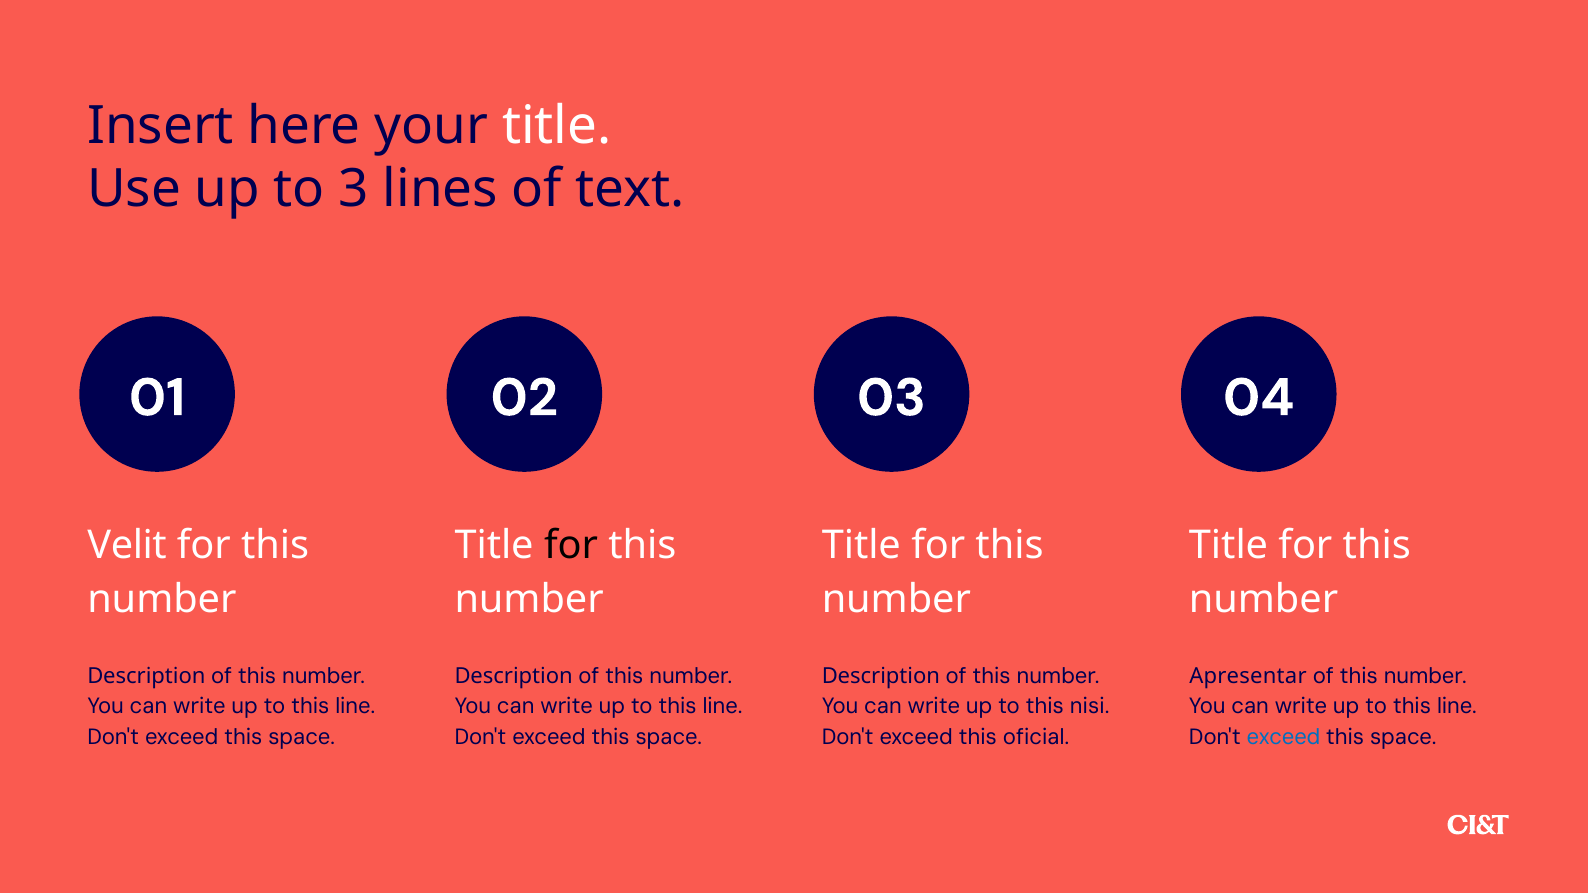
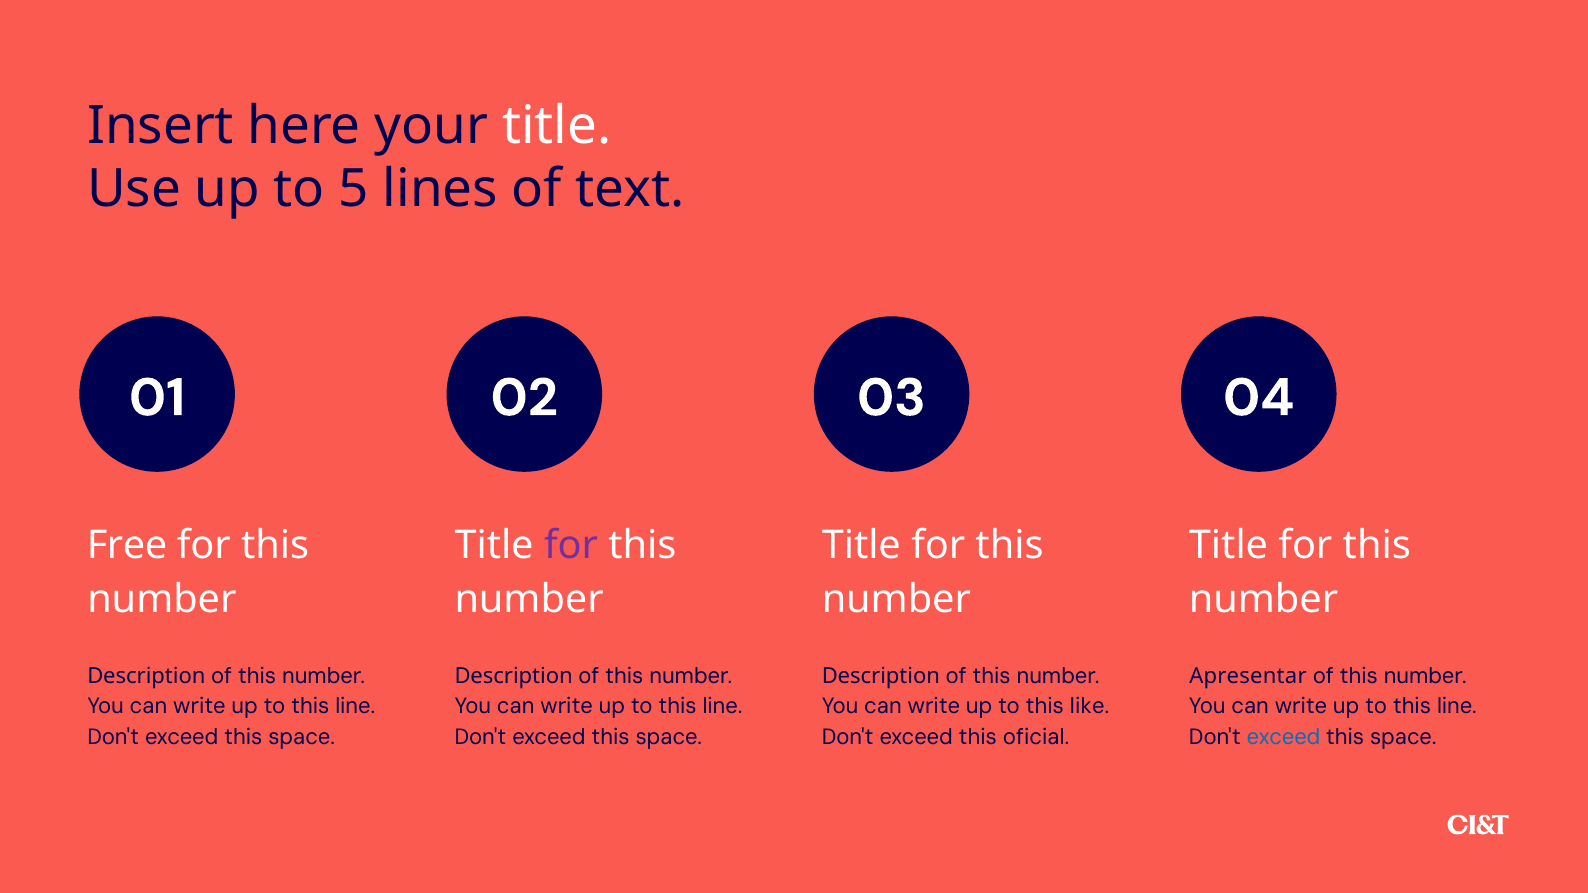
3: 3 -> 5
Velit: Velit -> Free
for at (571, 545) colour: black -> purple
nisi: nisi -> like
